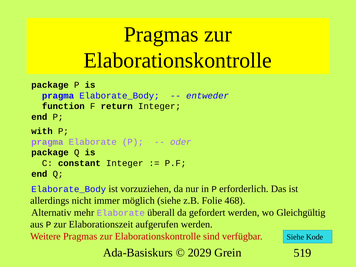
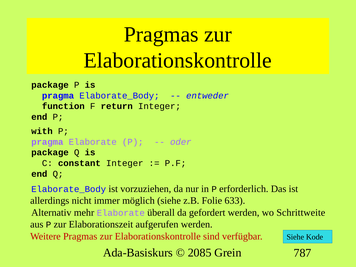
468: 468 -> 633
Gleichgültig: Gleichgültig -> Schrittweite
2029: 2029 -> 2085
519: 519 -> 787
